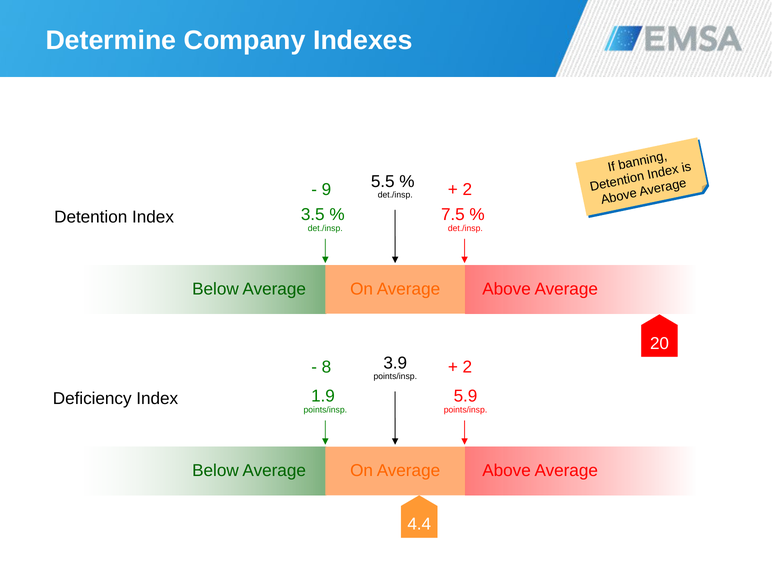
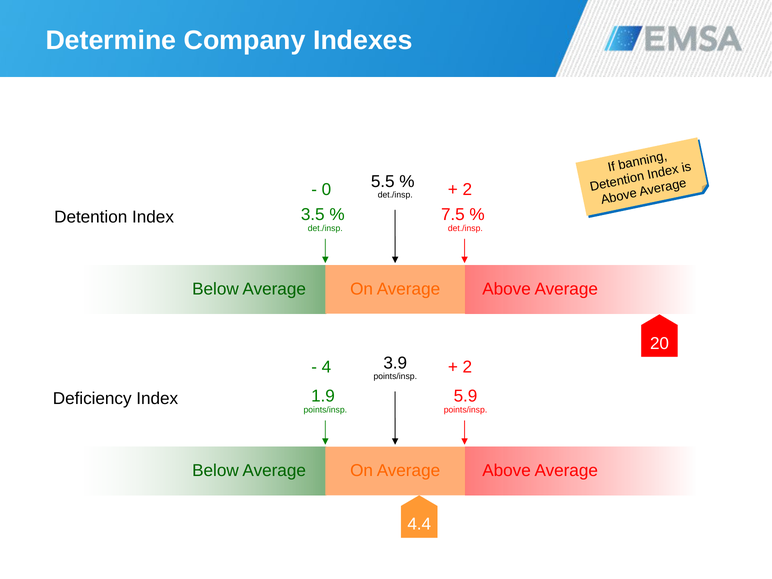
9: 9 -> 0
8: 8 -> 4
